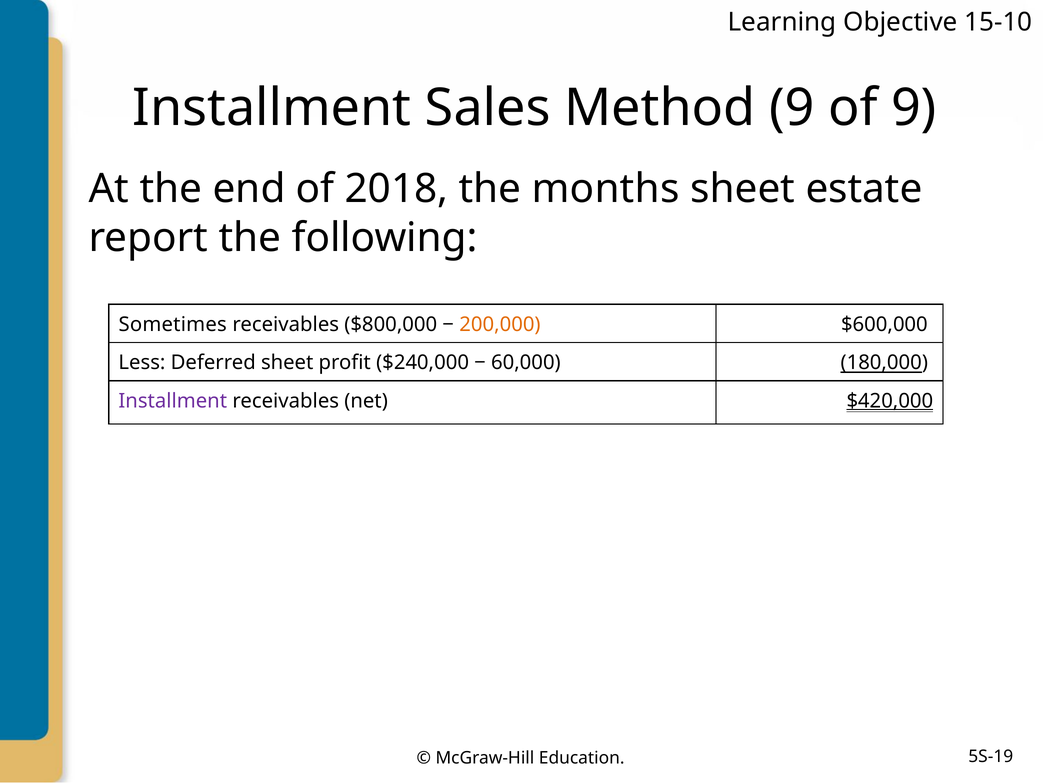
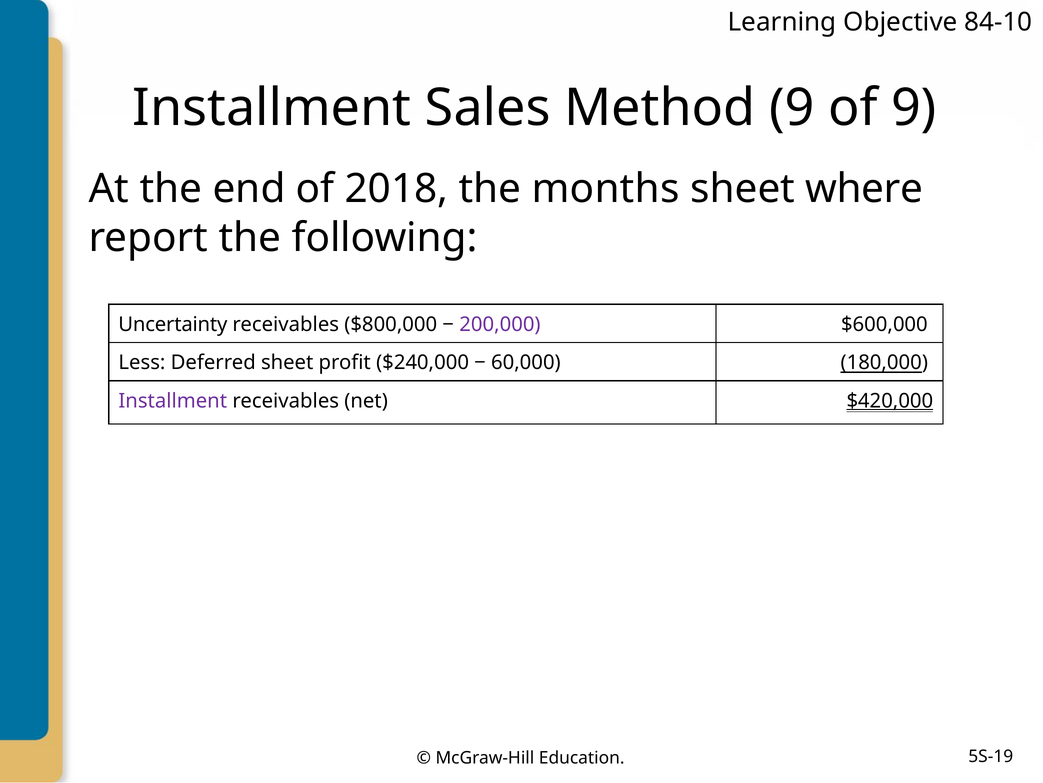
15-10: 15-10 -> 84-10
estate: estate -> where
Sometimes: Sometimes -> Uncertainty
200,000 colour: orange -> purple
